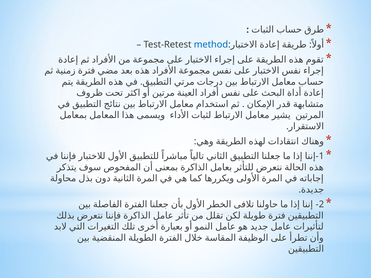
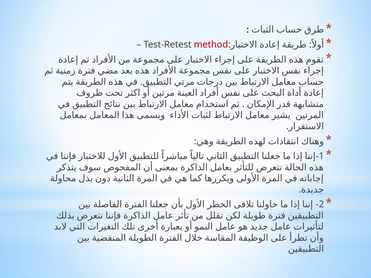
method colour: blue -> red
